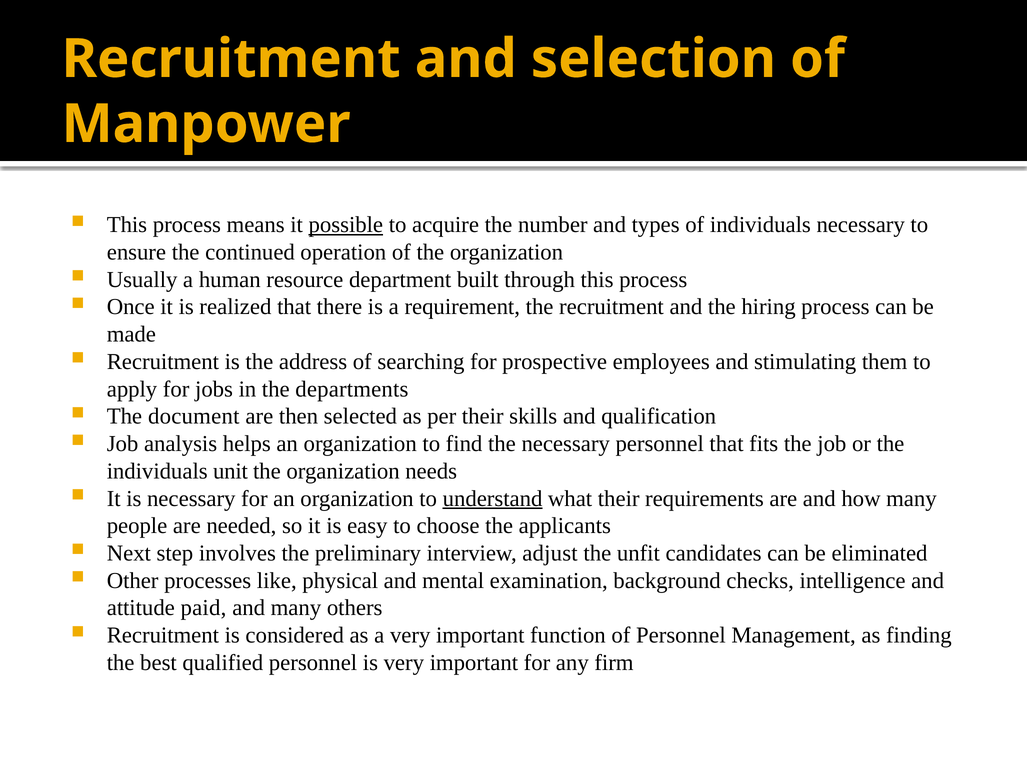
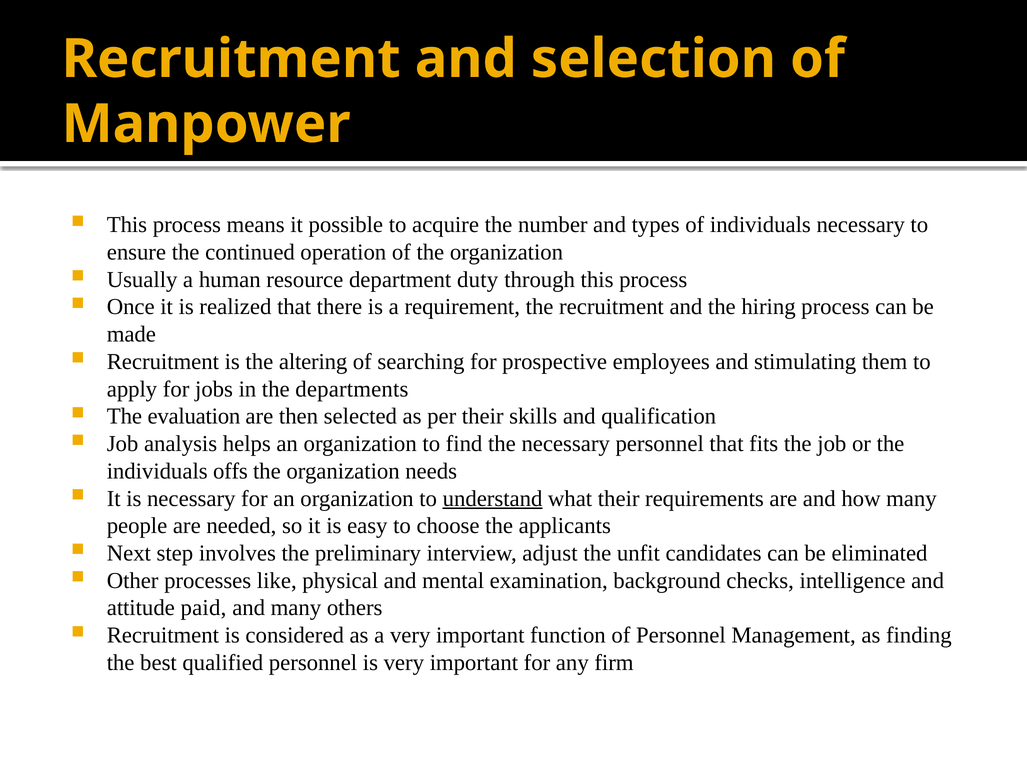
possible underline: present -> none
built: built -> duty
address: address -> altering
document: document -> evaluation
unit: unit -> offs
